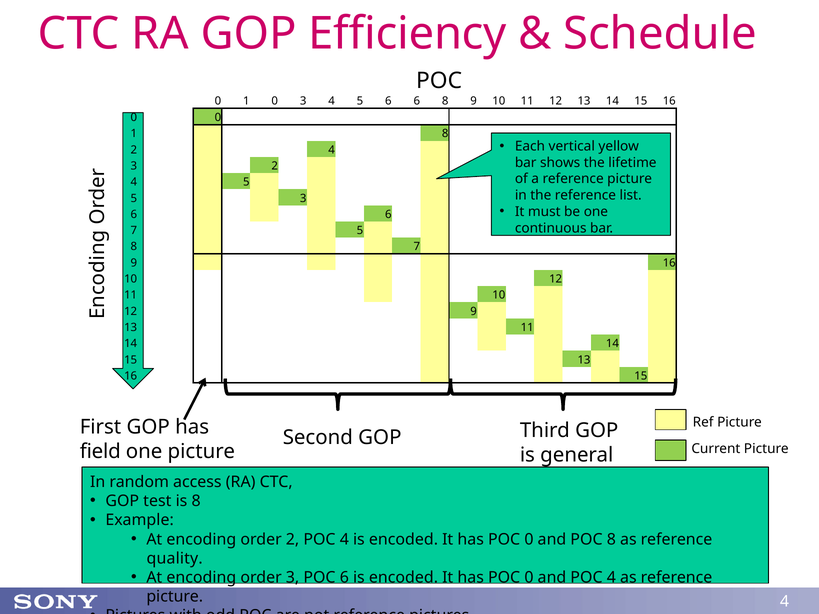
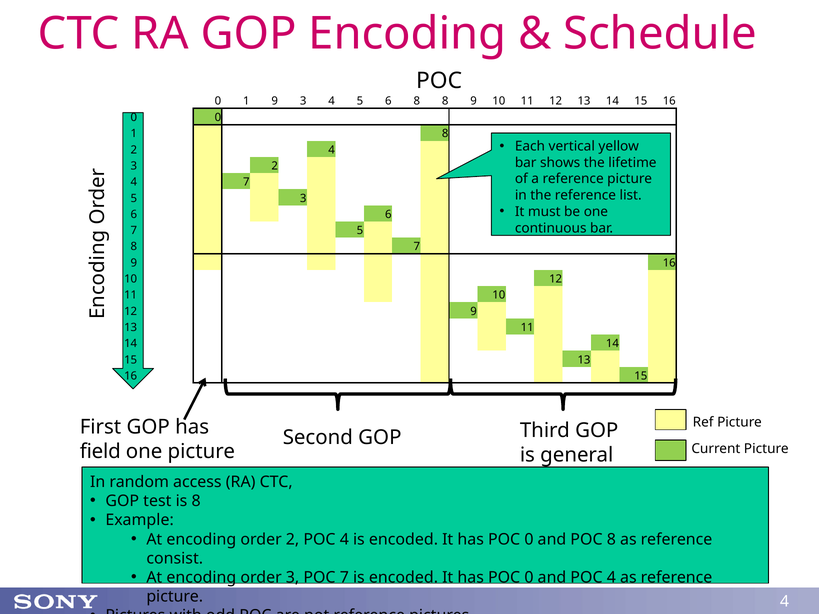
GOP Efficiency: Efficiency -> Encoding
1 0: 0 -> 9
5 6 6: 6 -> 8
5 at (246, 182): 5 -> 7
quality: quality -> consist
POC 6: 6 -> 7
